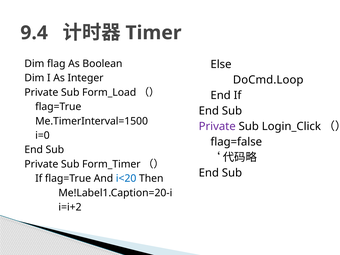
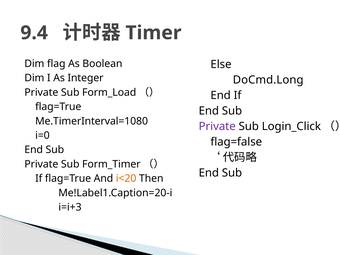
DoCmd.Loop: DoCmd.Loop -> DoCmd.Long
Me.TimerInterval=1500: Me.TimerInterval=1500 -> Me.TimerInterval=1080
i<20 colour: blue -> orange
i=i+2: i=i+2 -> i=i+3
